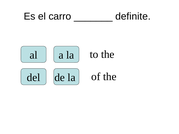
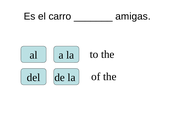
definite: definite -> amigas
